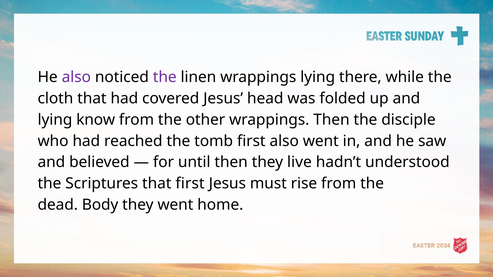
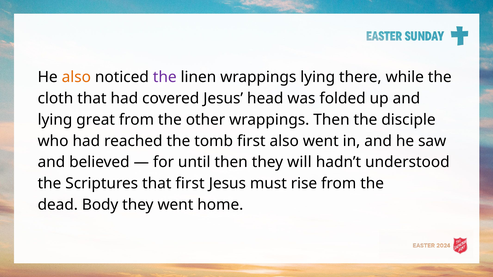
also at (76, 77) colour: purple -> orange
know: know -> great
live: live -> will
